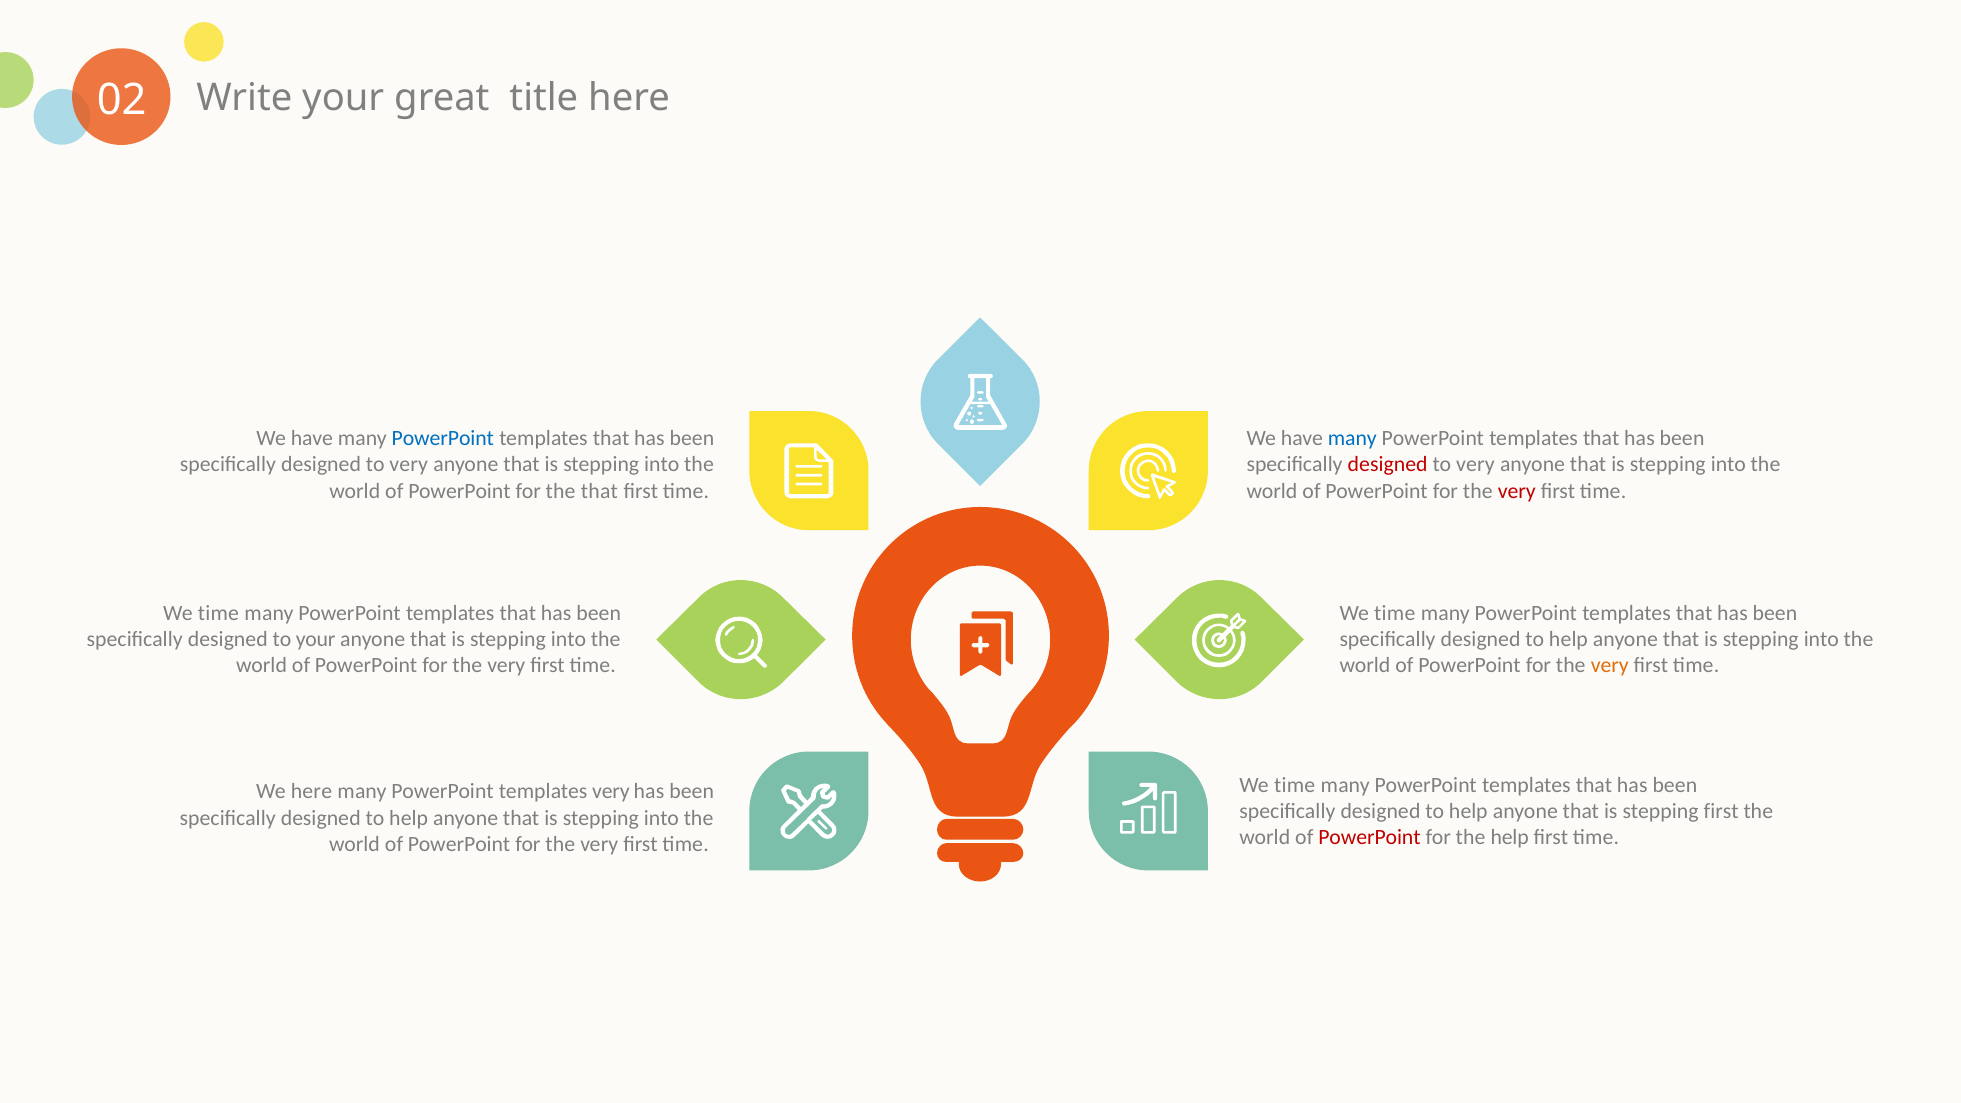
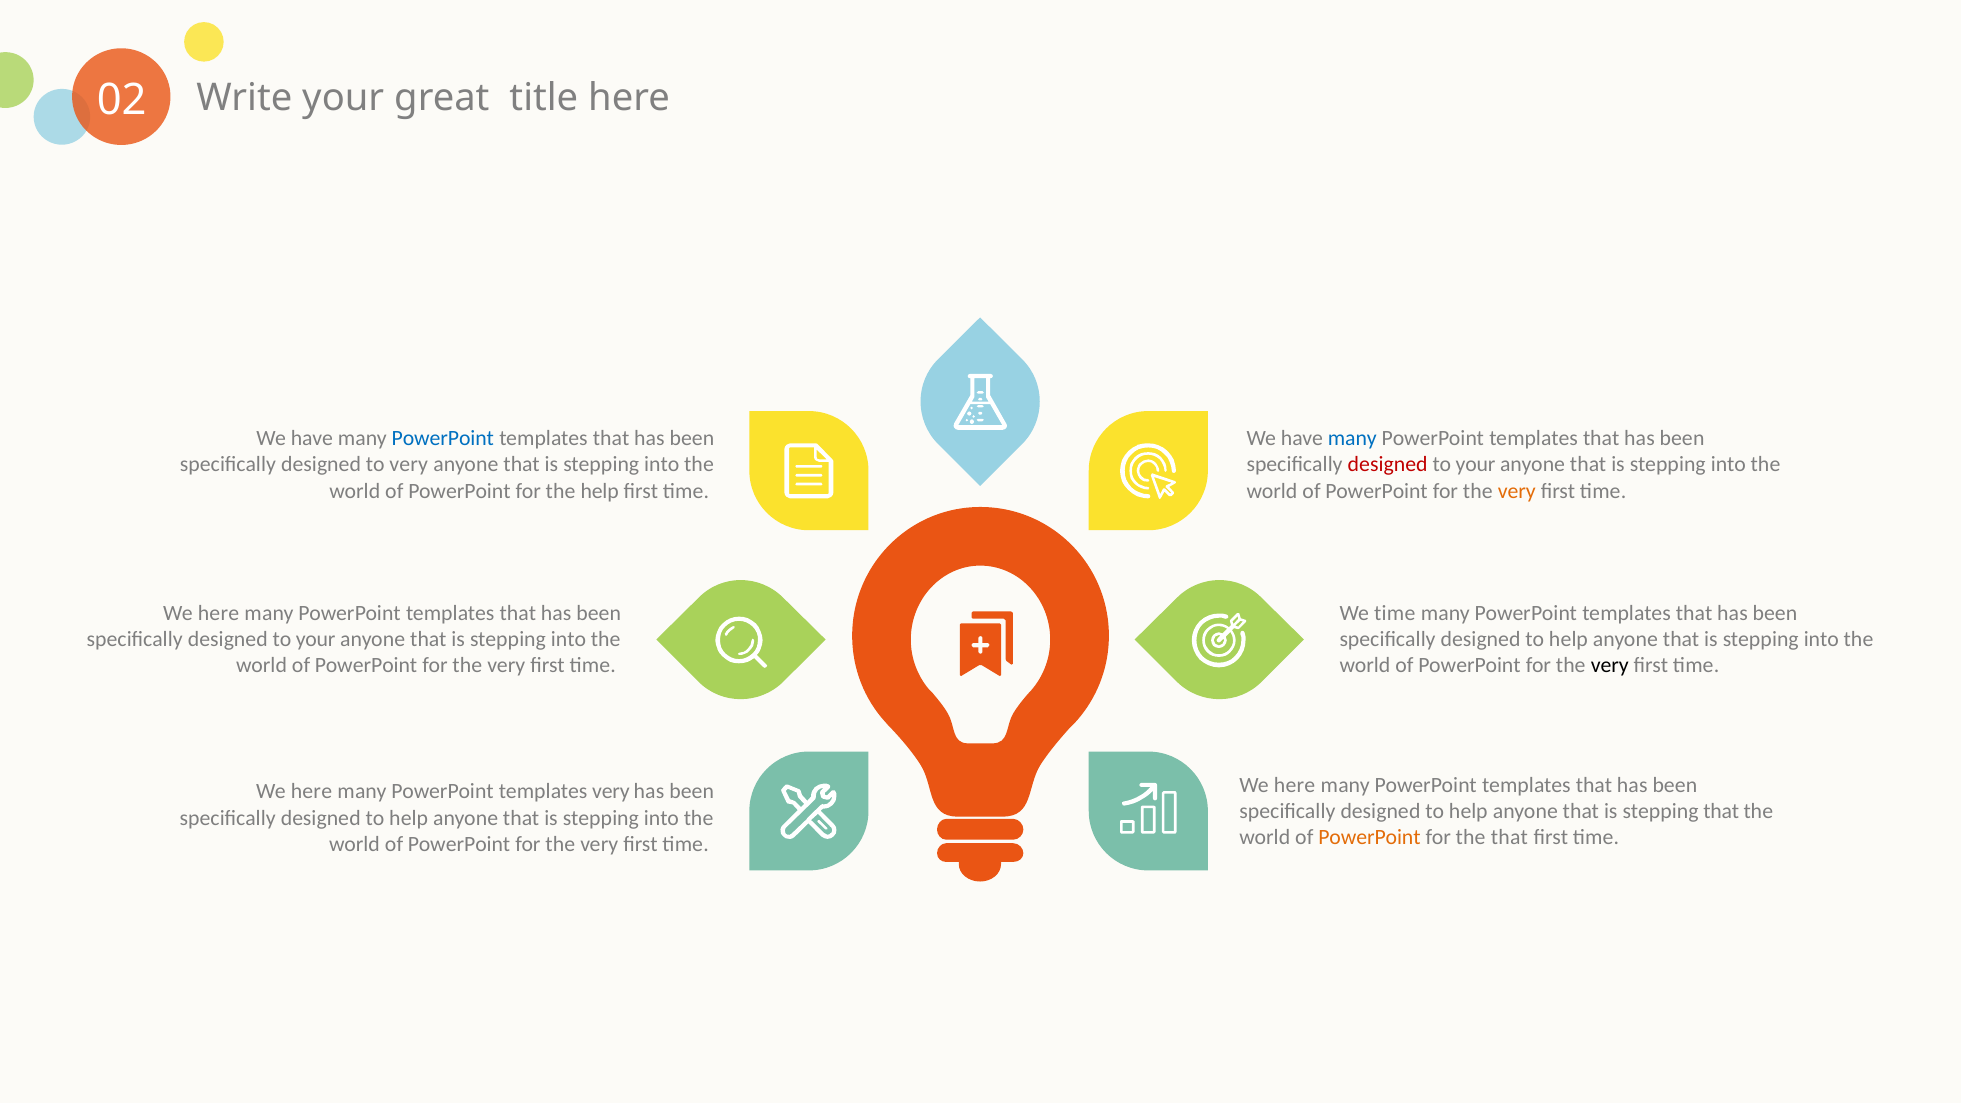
very at (1475, 465): very -> your
the that: that -> help
very at (1517, 491) colour: red -> orange
time at (218, 613): time -> here
very at (1610, 665) colour: orange -> black
time at (1295, 785): time -> here
stepping first: first -> that
PowerPoint at (1369, 837) colour: red -> orange
the help: help -> that
